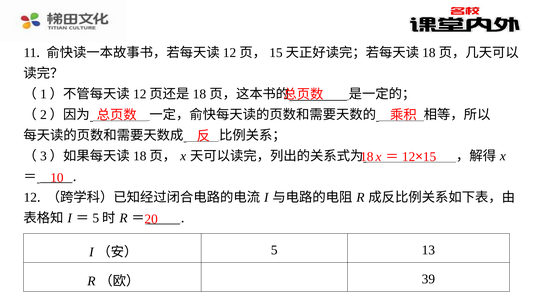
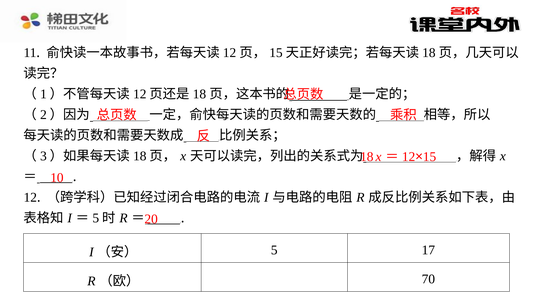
13: 13 -> 17
39: 39 -> 70
